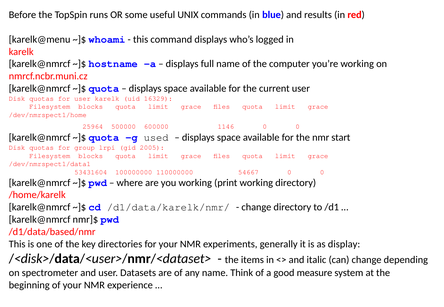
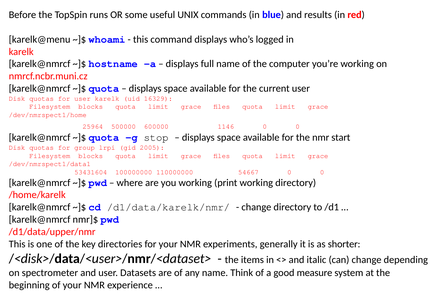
used: used -> stop
/d1/data/based/nmr: /d1/data/based/nmr -> /d1/data/upper/nmr
display: display -> shorter
